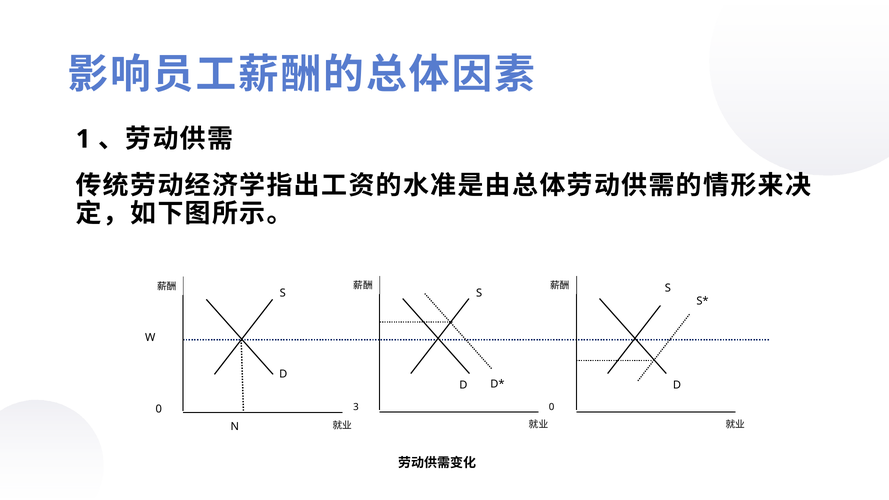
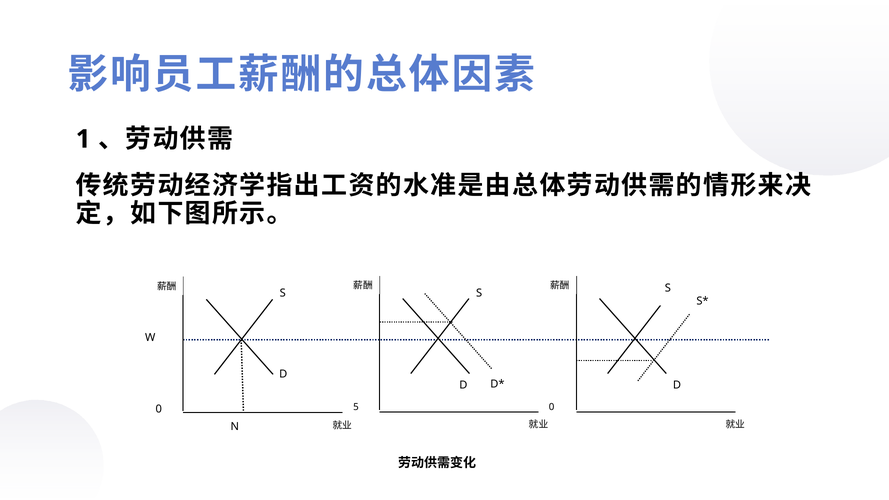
3: 3 -> 5
